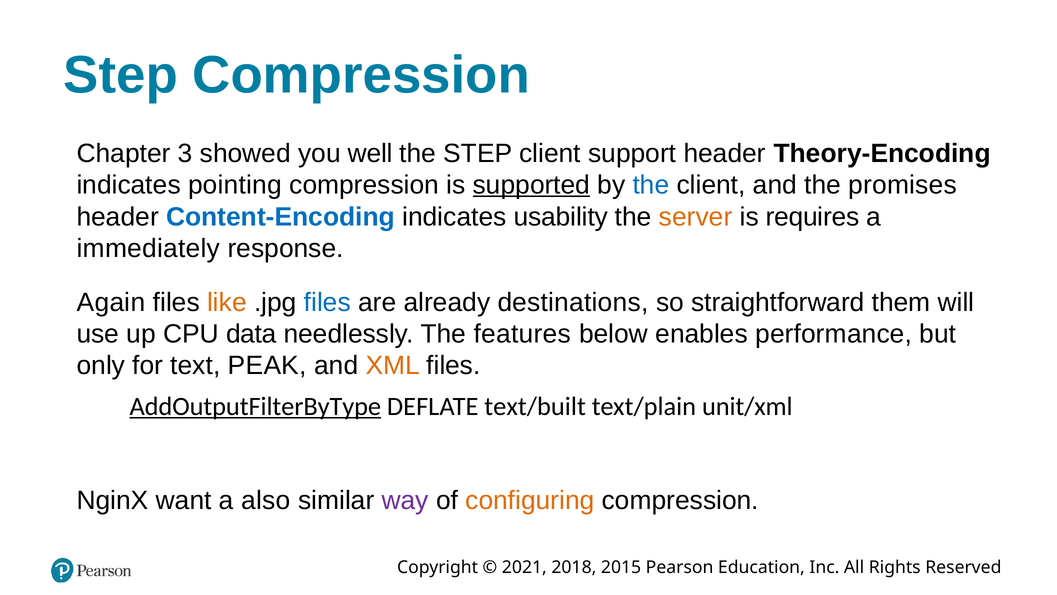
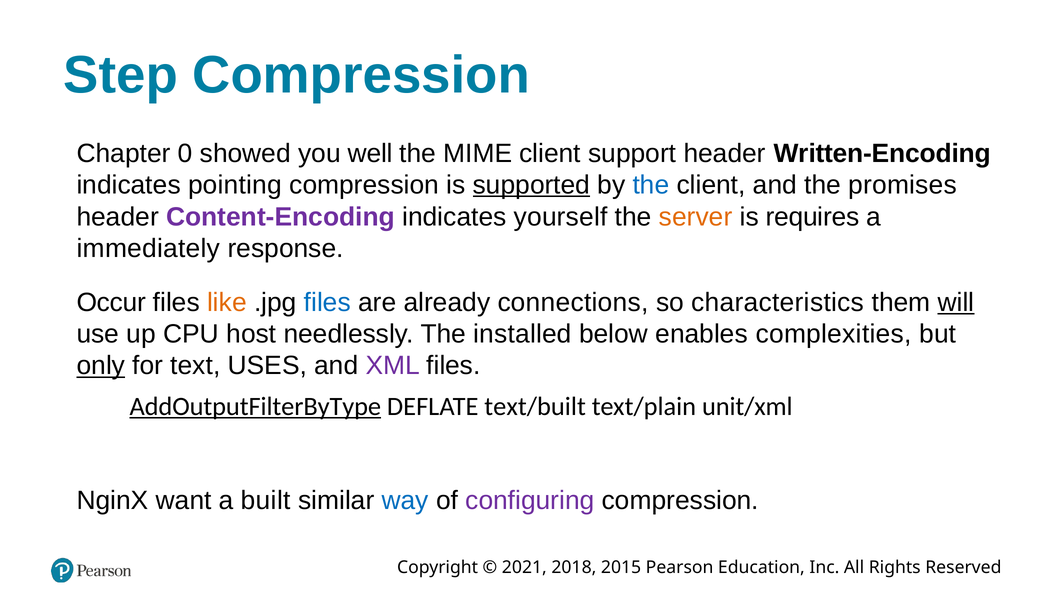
3: 3 -> 0
the STEP: STEP -> MIME
Theory-Encoding: Theory-Encoding -> Written-Encoding
Content-Encoding colour: blue -> purple
usability: usability -> yourself
Again: Again -> Occur
destinations: destinations -> connections
straightforward: straightforward -> characteristics
will underline: none -> present
data: data -> host
features: features -> installed
performance: performance -> complexities
only underline: none -> present
PEAK: PEAK -> USES
XML colour: orange -> purple
also: also -> built
way colour: purple -> blue
configuring colour: orange -> purple
